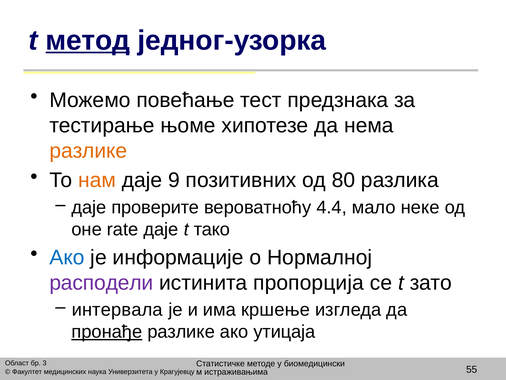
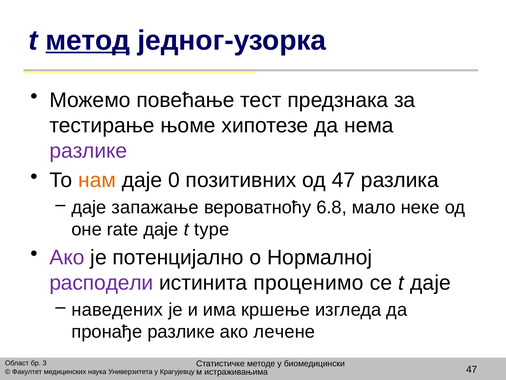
разлике at (88, 151) colour: orange -> purple
9: 9 -> 0
од 80: 80 -> 47
проверите: проверите -> запажање
4.4: 4.4 -> 6.8
тако: тако -> type
Ако at (67, 257) colour: blue -> purple
информације: информације -> потенцијално
пропорција: пропорција -> проценимо
t зато: зато -> даје
интервала: интервала -> наведених
пронађе underline: present -> none
утицаја: утицаја -> лечене
истраживањима 55: 55 -> 47
